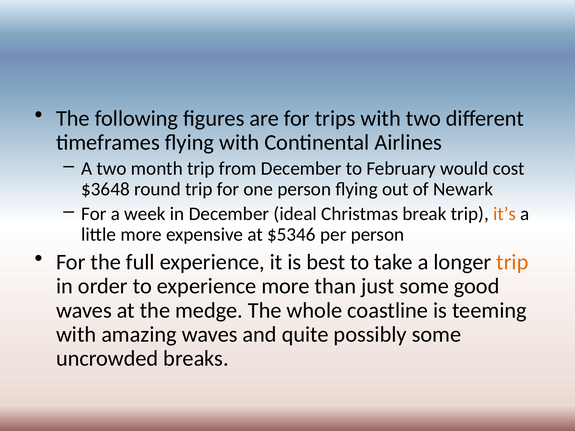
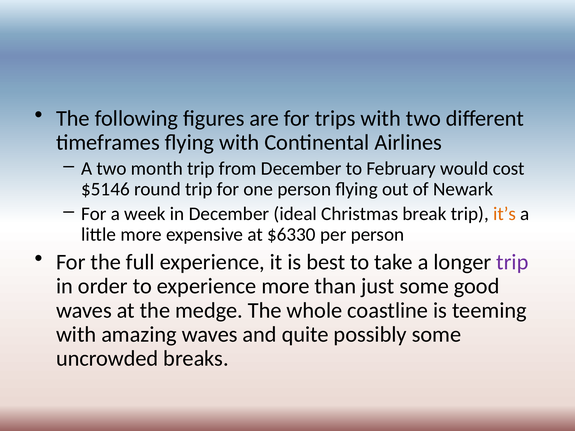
$3648: $3648 -> $5146
$5346: $5346 -> $6330
trip at (512, 262) colour: orange -> purple
